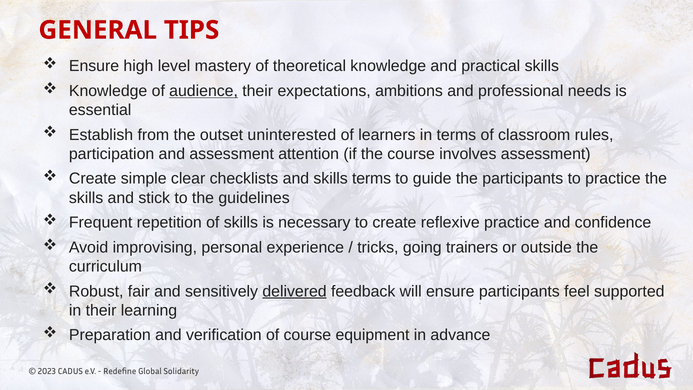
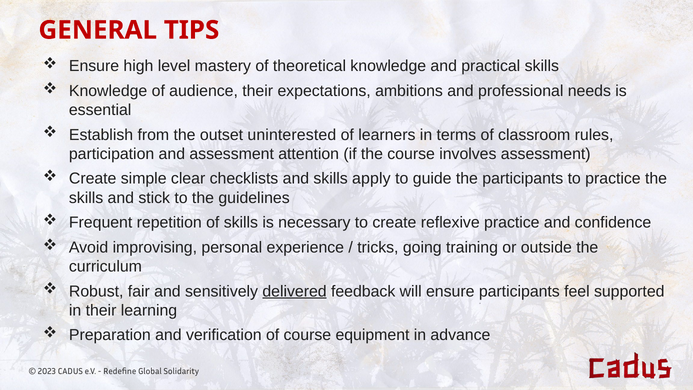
audience underline: present -> none
skills terms: terms -> apply
trainers: trainers -> training
